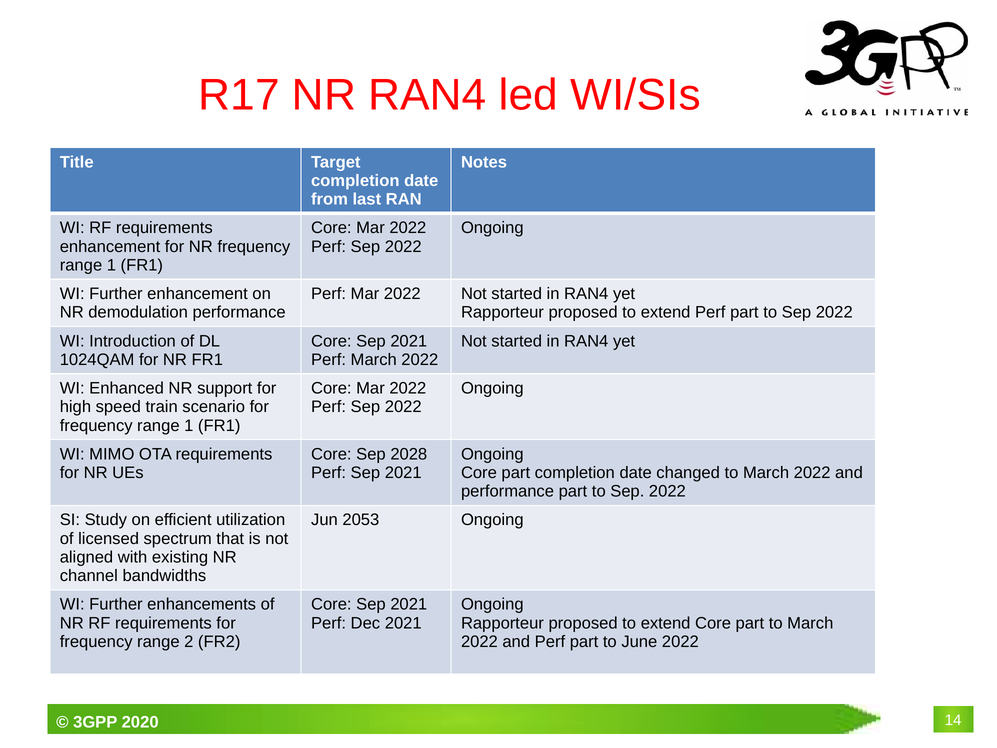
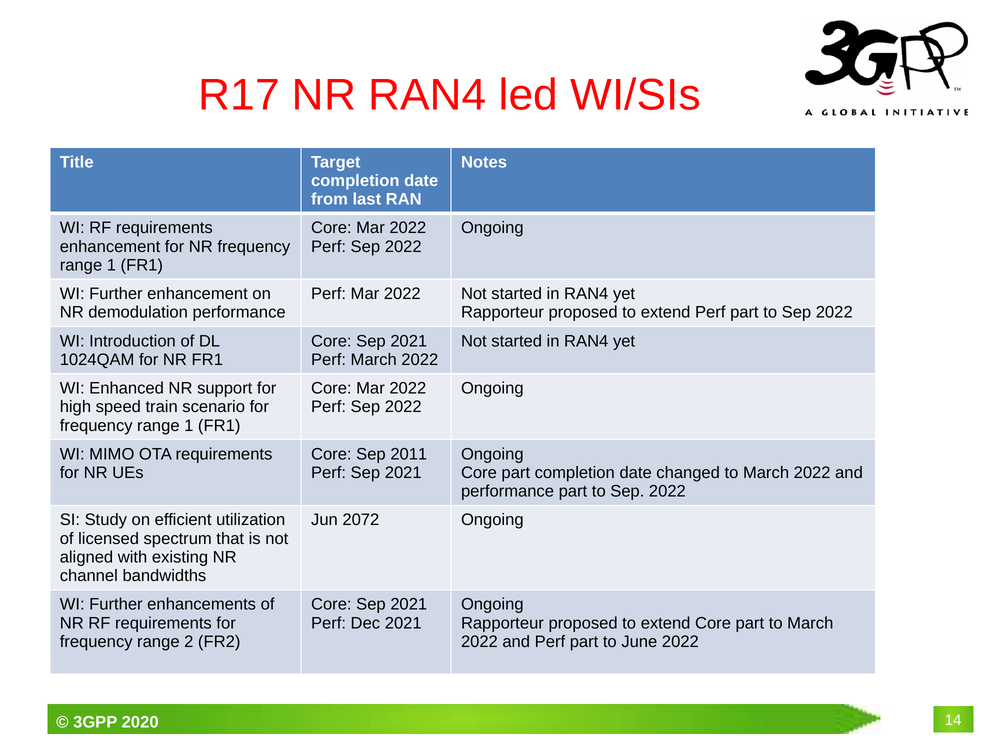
2028: 2028 -> 2011
2053: 2053 -> 2072
